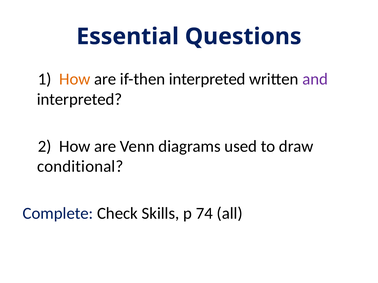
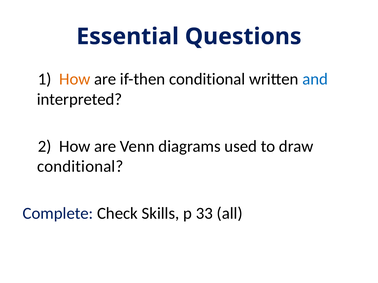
if-then interpreted: interpreted -> conditional
and colour: purple -> blue
74: 74 -> 33
